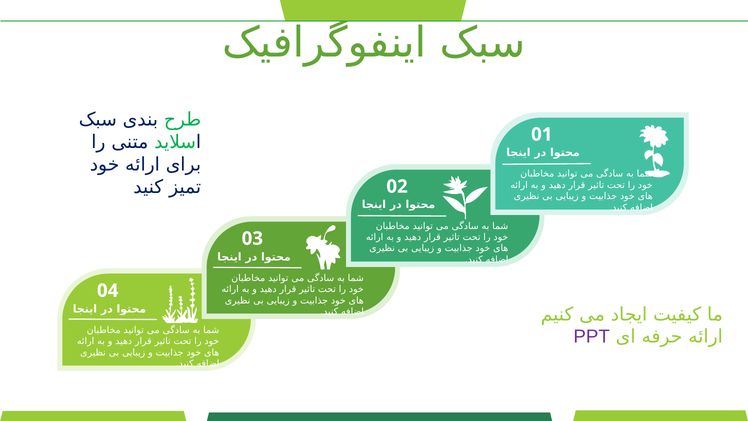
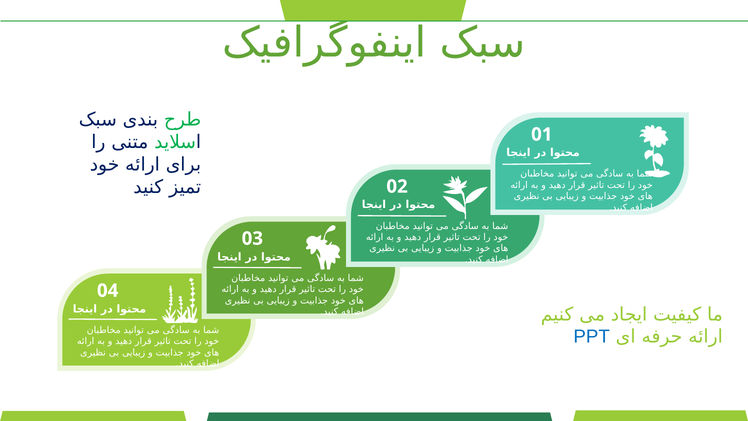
PPT colour: purple -> blue
